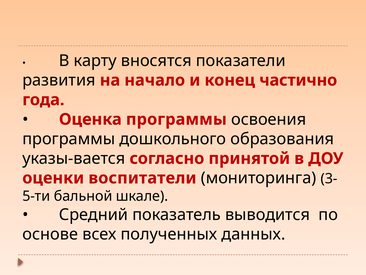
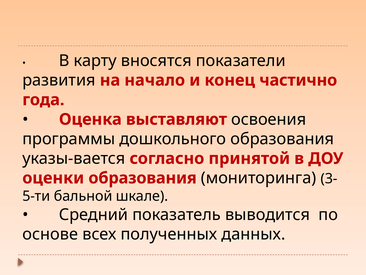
Оценка программы: программы -> выставляют
оценки воспитатели: воспитатели -> образования
